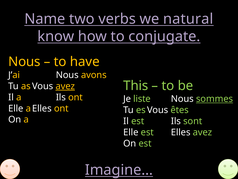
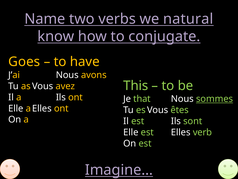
Nous at (24, 62): Nous -> Goes
avez at (65, 86) underline: present -> none
liste: liste -> that
Elles avez: avez -> verb
